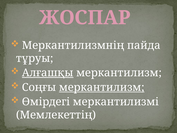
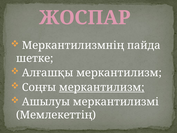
тұруы: тұруы -> шетке
Алғашқы underline: present -> none
Өмірдегі: Өмірдегі -> Ашылуы
